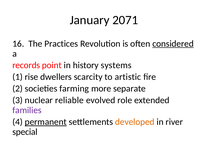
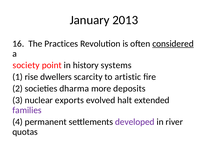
2071: 2071 -> 2013
records: records -> society
farming: farming -> dharma
separate: separate -> deposits
reliable: reliable -> exports
role: role -> halt
permanent underline: present -> none
developed colour: orange -> purple
special: special -> quotas
